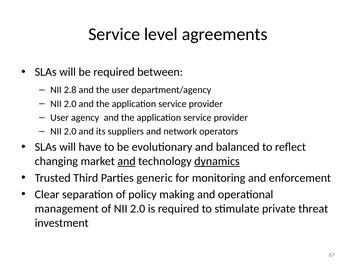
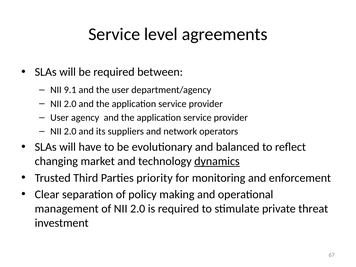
2.8: 2.8 -> 9.1
and at (127, 161) underline: present -> none
generic: generic -> priority
